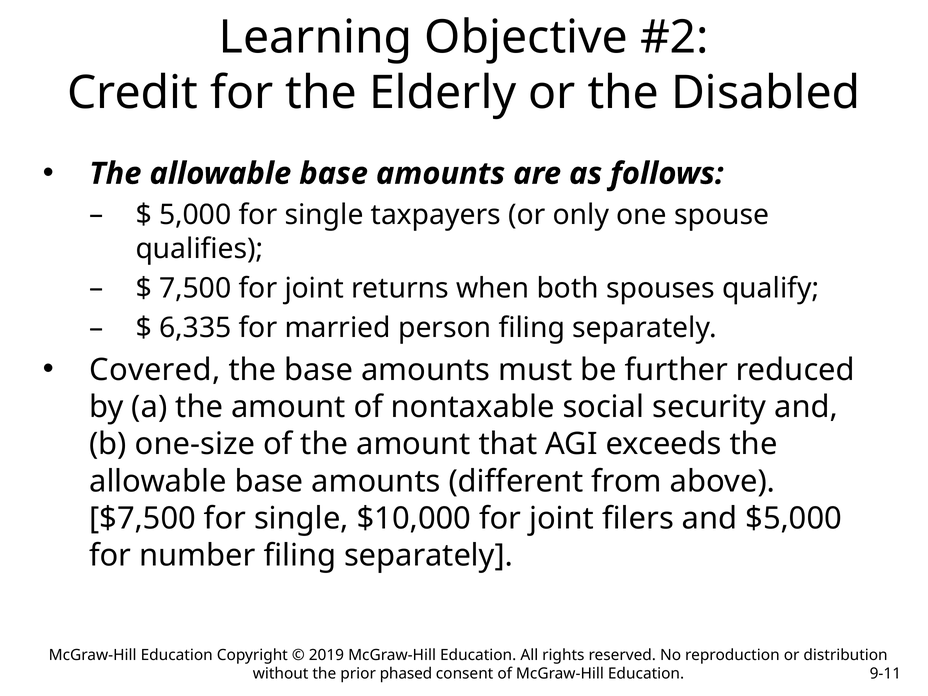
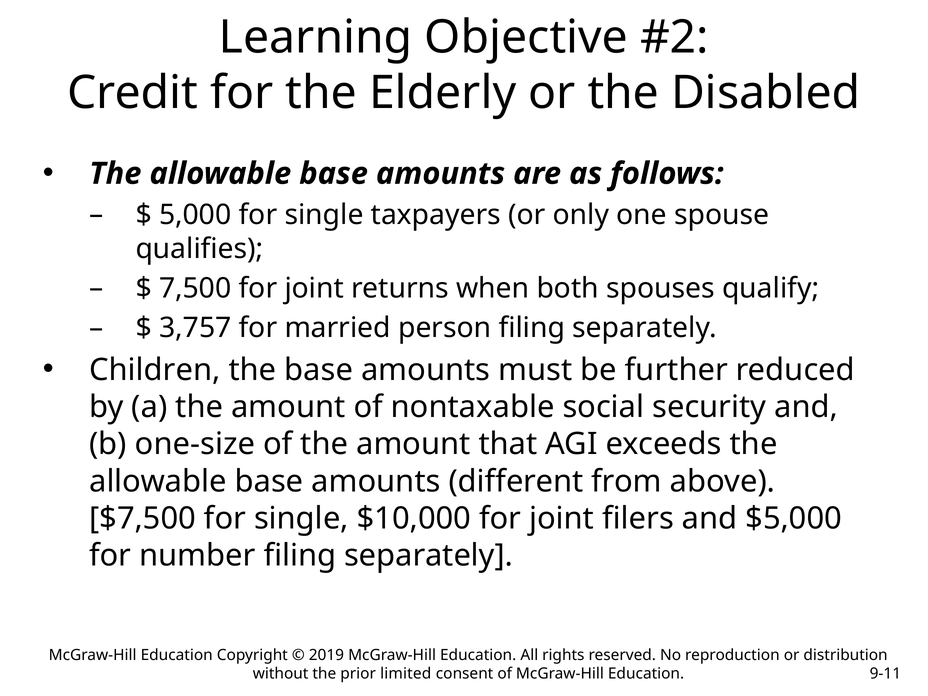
6,335: 6,335 -> 3,757
Covered: Covered -> Children
phased: phased -> limited
